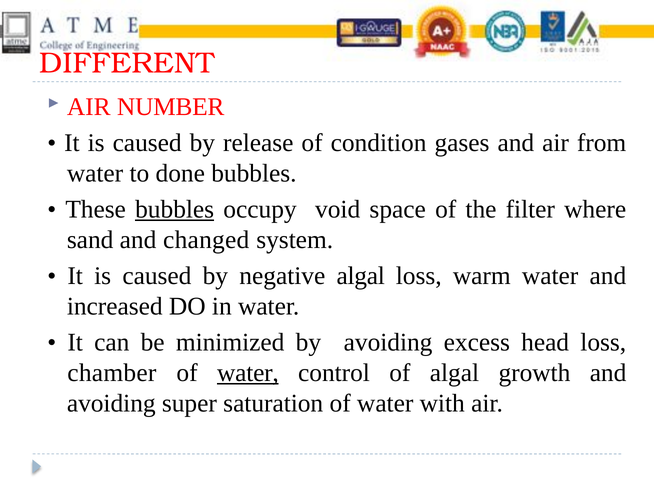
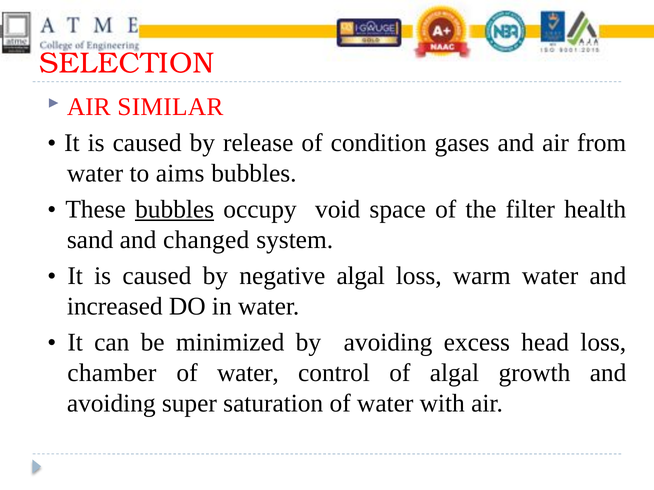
DIFFERENT: DIFFERENT -> SELECTION
NUMBER: NUMBER -> SIMILAR
done: done -> aims
where: where -> health
water at (248, 373) underline: present -> none
